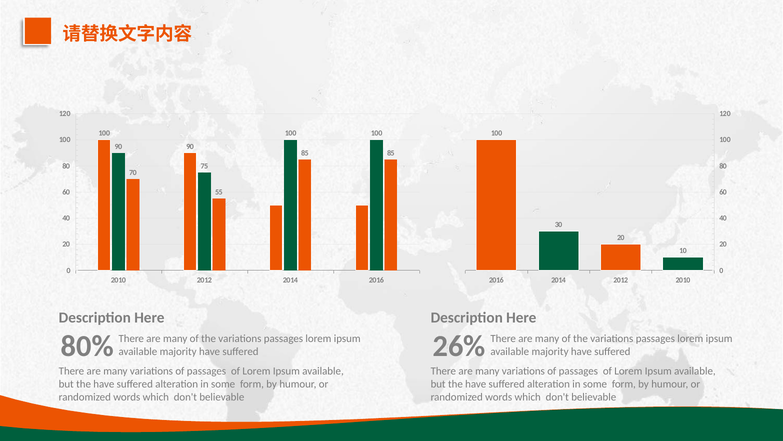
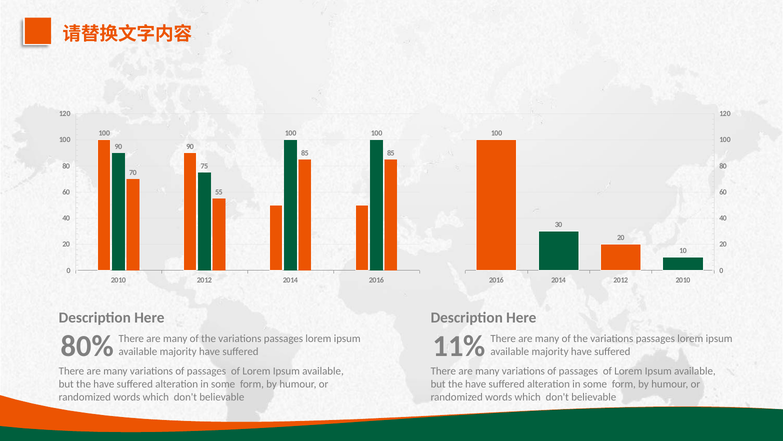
26%: 26% -> 11%
